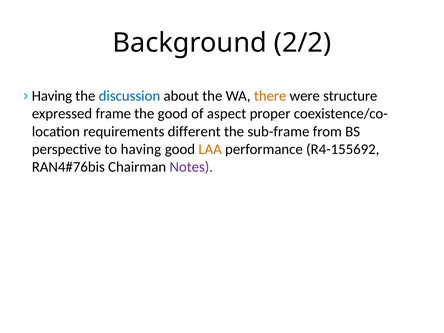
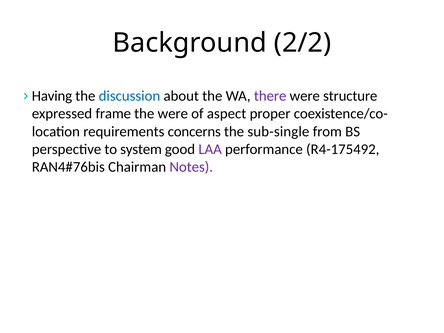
there colour: orange -> purple
the good: good -> were
different: different -> concerns
sub-frame: sub-frame -> sub-single
to having: having -> system
LAA colour: orange -> purple
R4-155692: R4-155692 -> R4-175492
